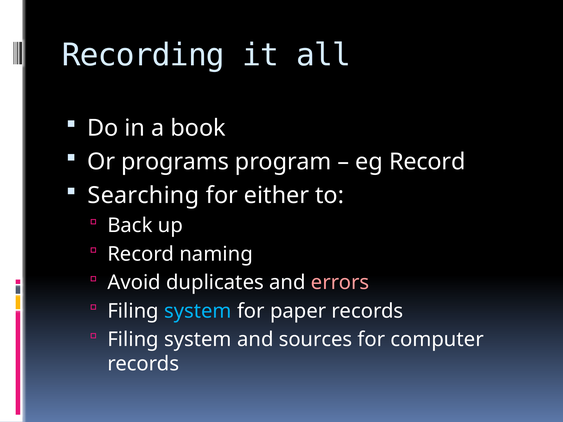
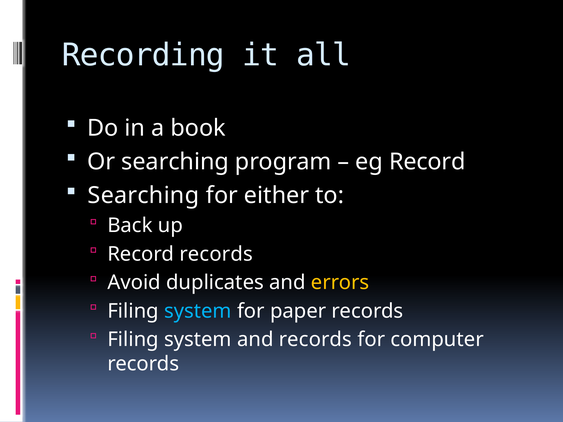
Or programs: programs -> searching
Record naming: naming -> records
errors colour: pink -> yellow
and sources: sources -> records
